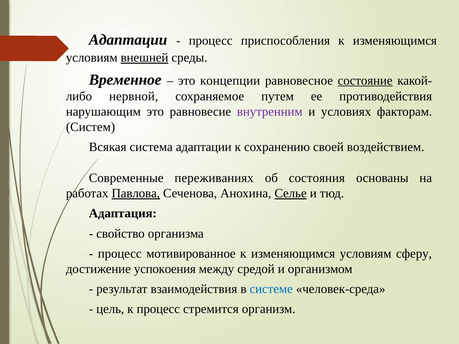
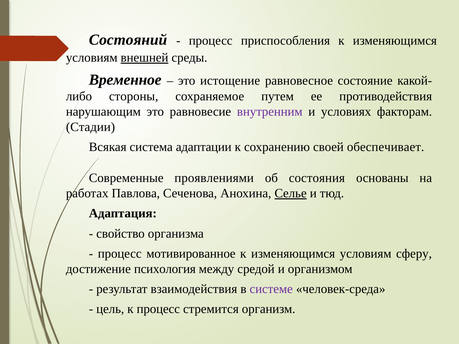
Адаптации at (128, 40): Адаптации -> Состояний
концепции: концепции -> истощение
состояние underline: present -> none
нервной: нервной -> стороны
Систем: Систем -> Стадии
воздействием: воздействием -> обеспечивает
переживаниях: переживаниях -> проявлениями
Павлова underline: present -> none
успокоения: успокоения -> психология
системе colour: blue -> purple
